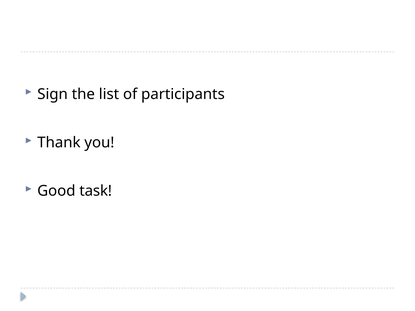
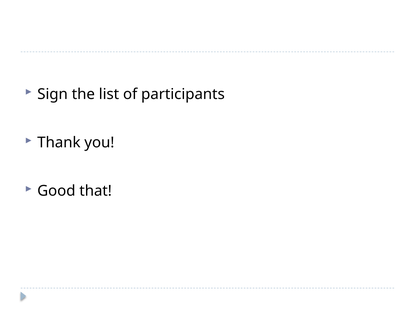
task: task -> that
